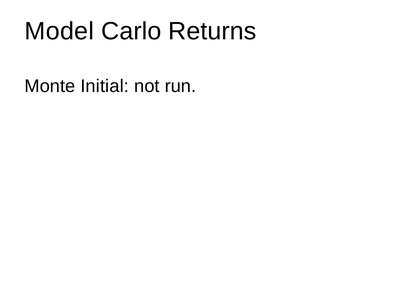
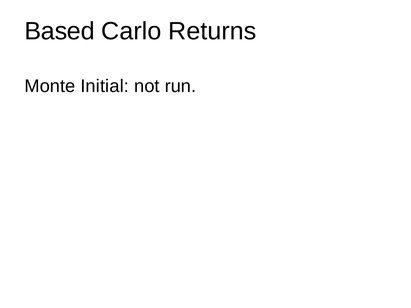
Model: Model -> Based
